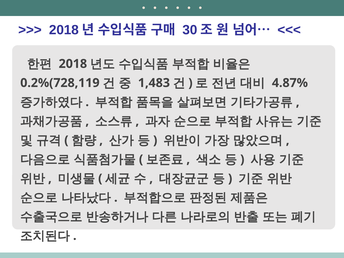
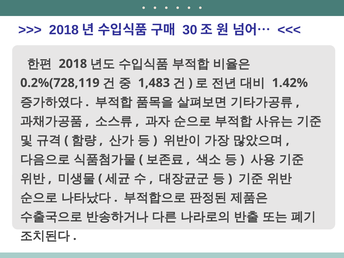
4.87%: 4.87% -> 1.42%
